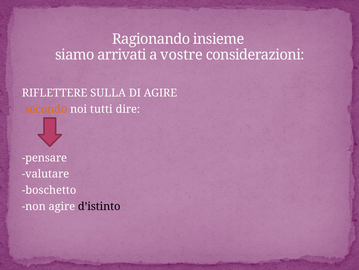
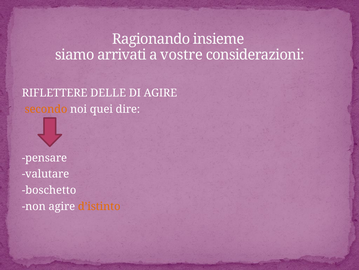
SULLA: SULLA -> DELLE
tutti: tutti -> quei
d’istinto colour: black -> orange
